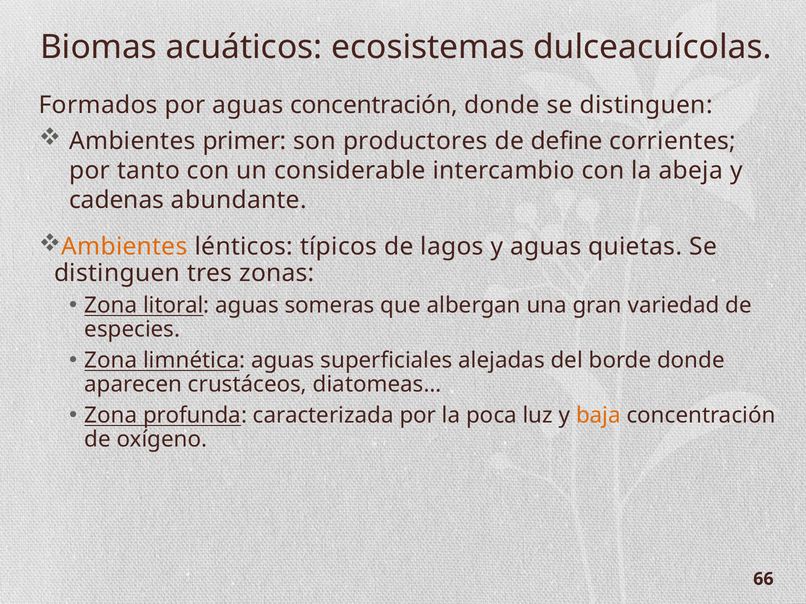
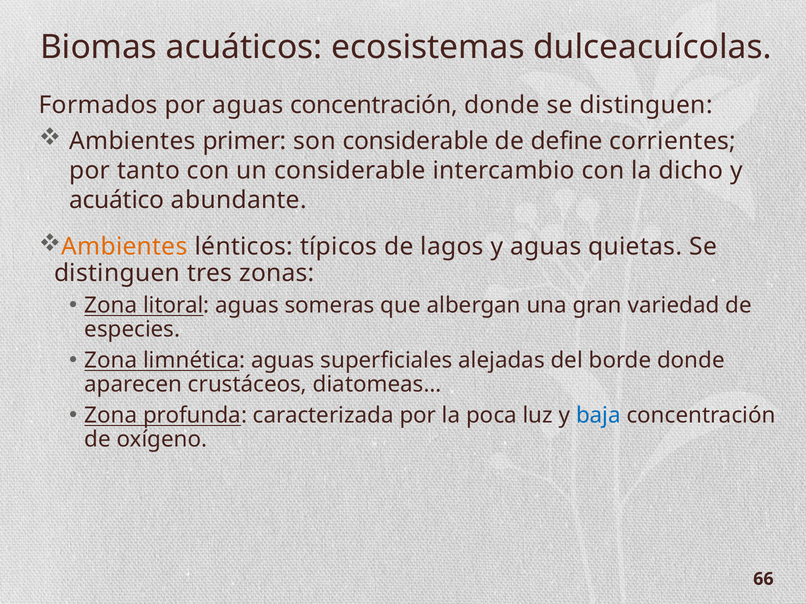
son productores: productores -> considerable
abeja: abeja -> dicho
cadenas: cadenas -> acuático
baja colour: orange -> blue
